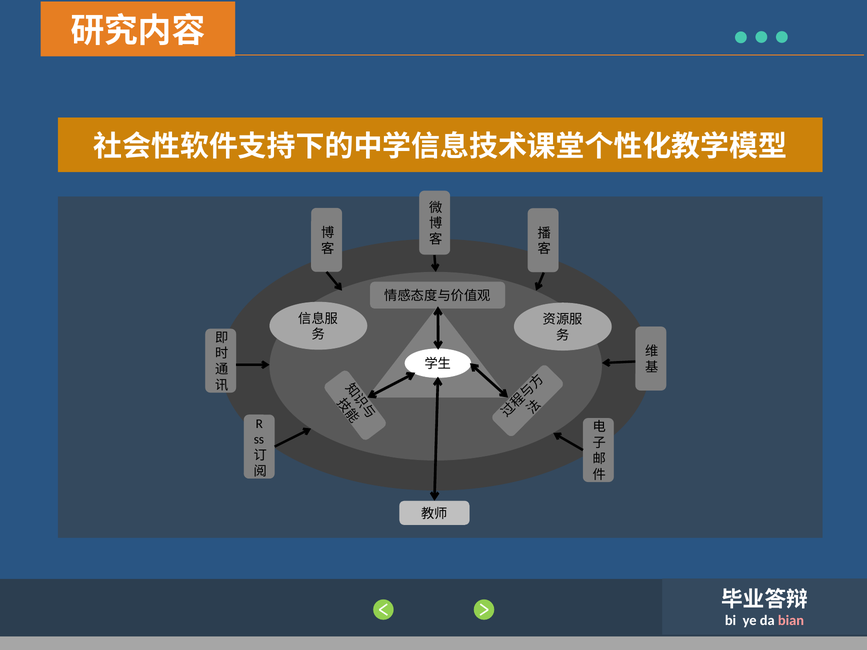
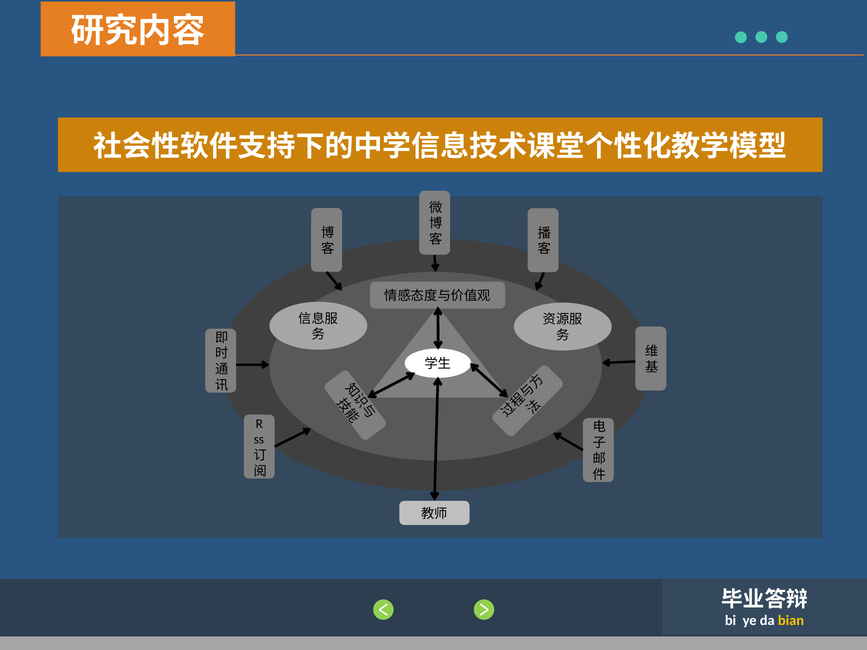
bian colour: pink -> yellow
